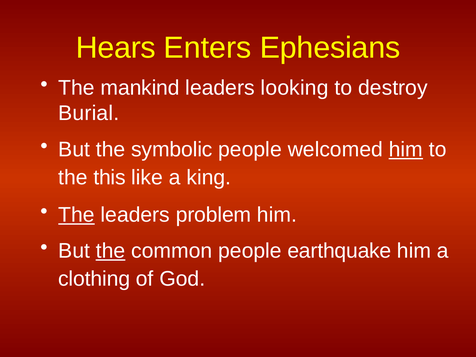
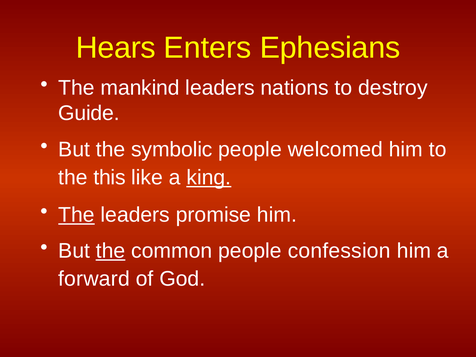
looking: looking -> nations
Burial: Burial -> Guide
him at (406, 149) underline: present -> none
king underline: none -> present
problem: problem -> promise
earthquake: earthquake -> confession
clothing: clothing -> forward
